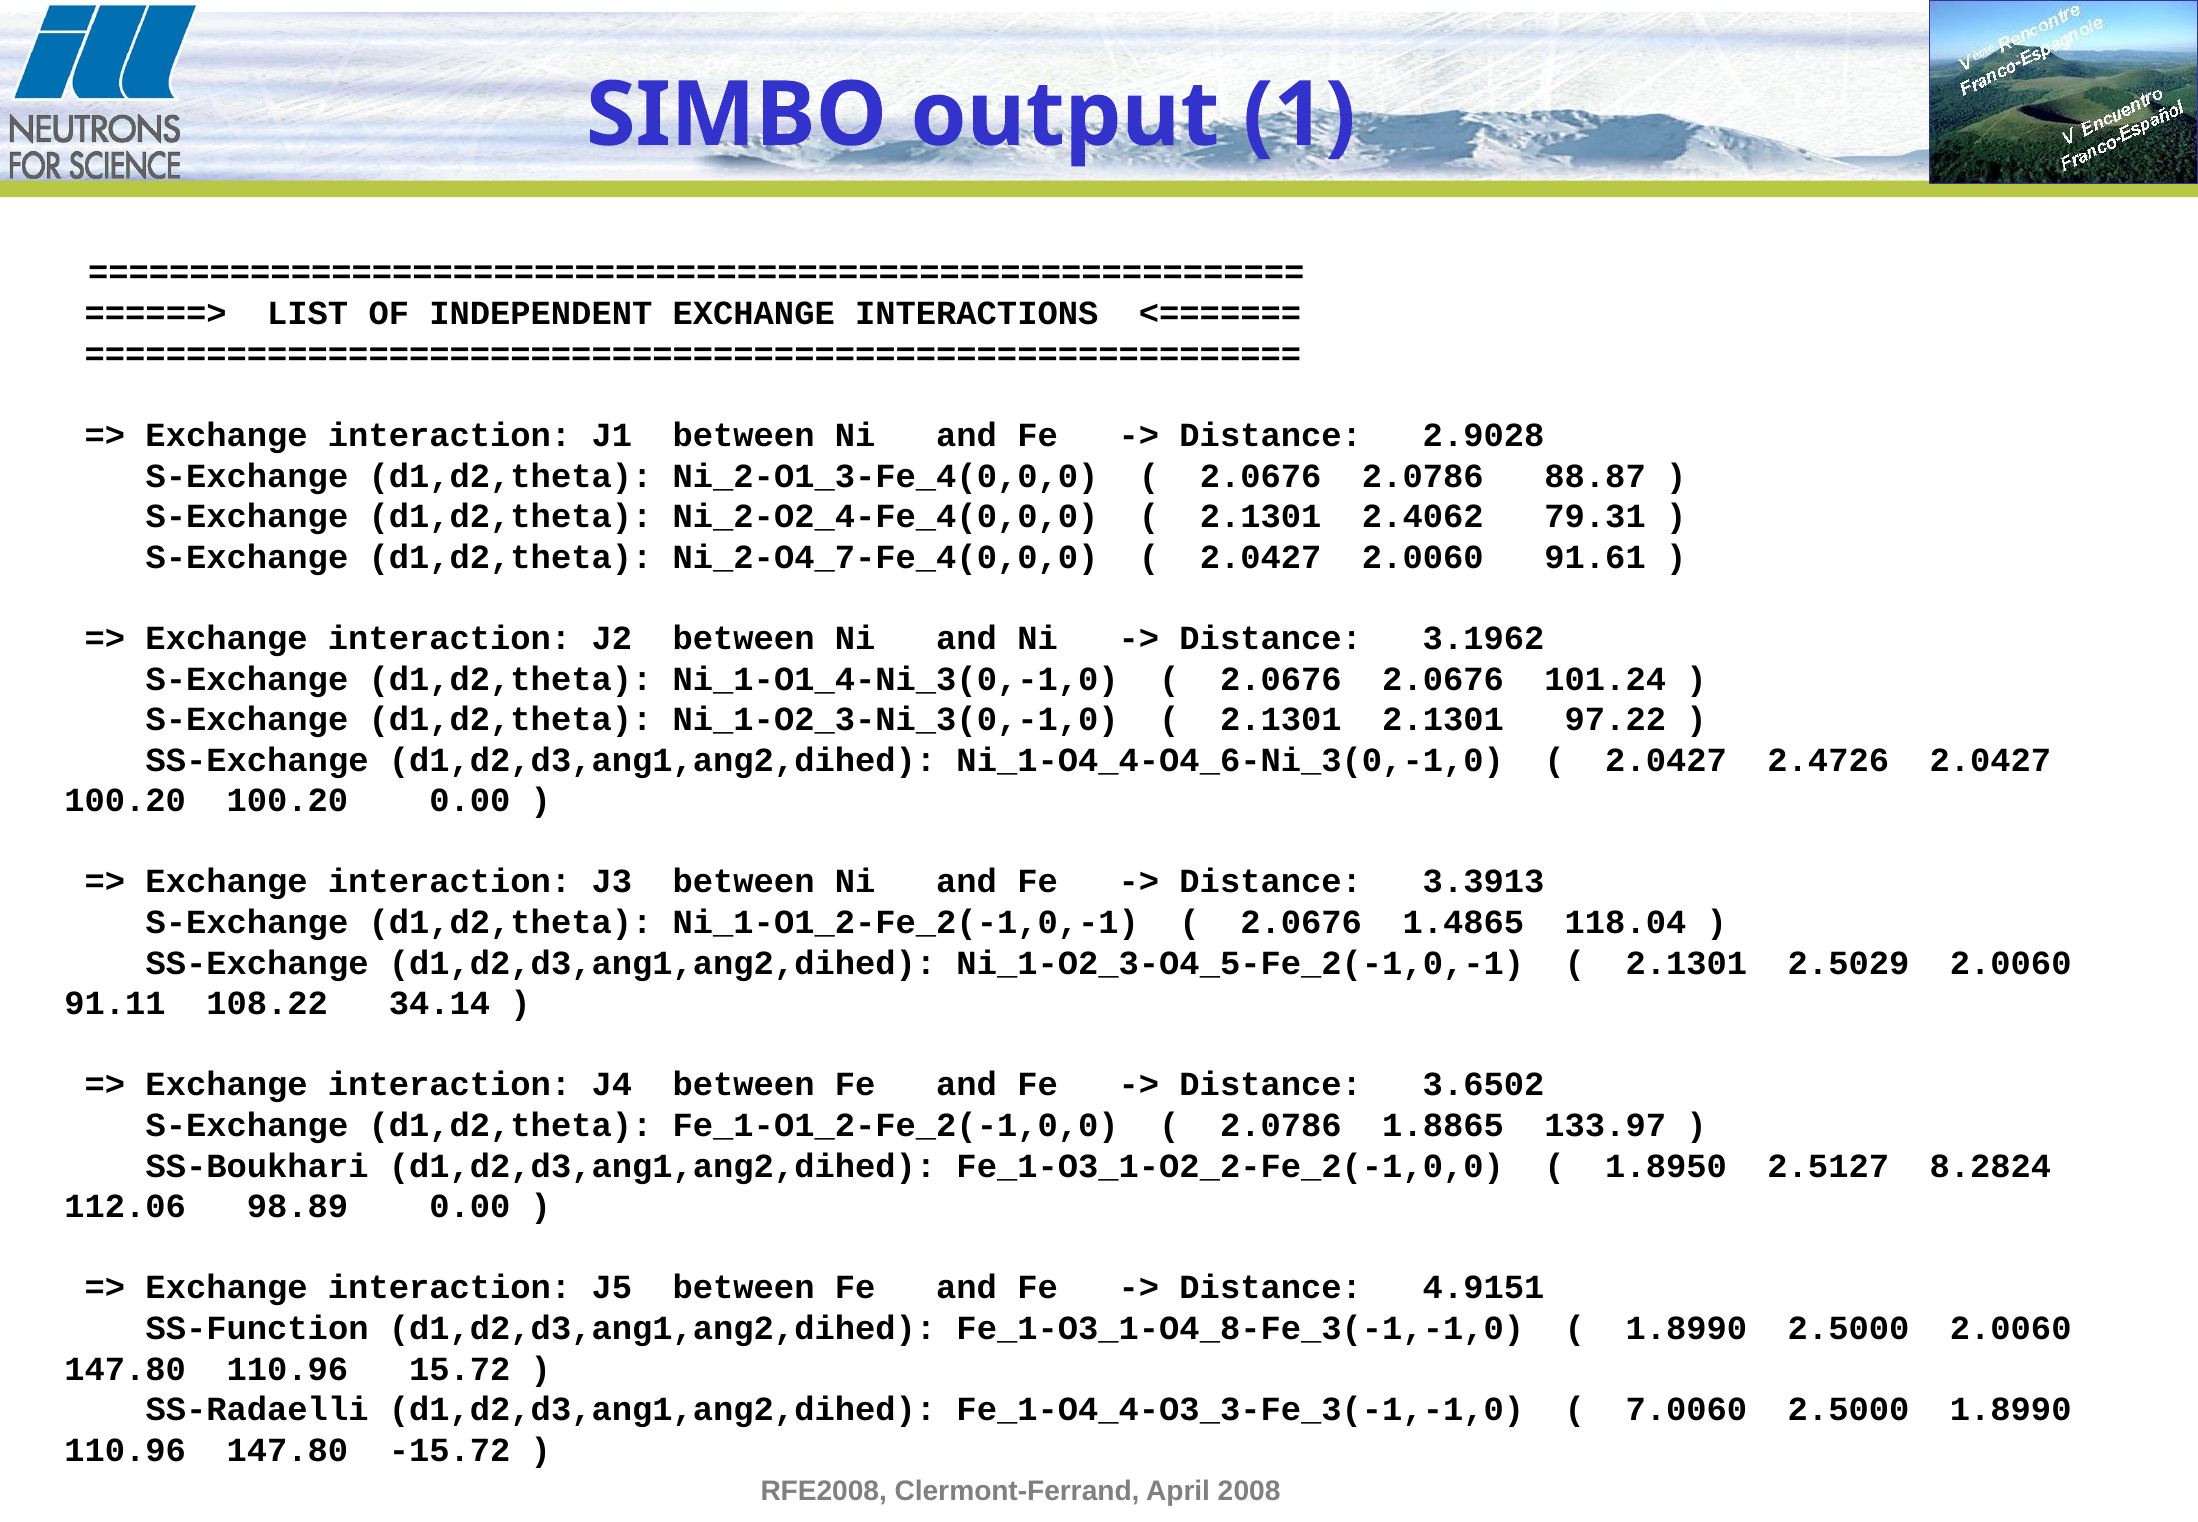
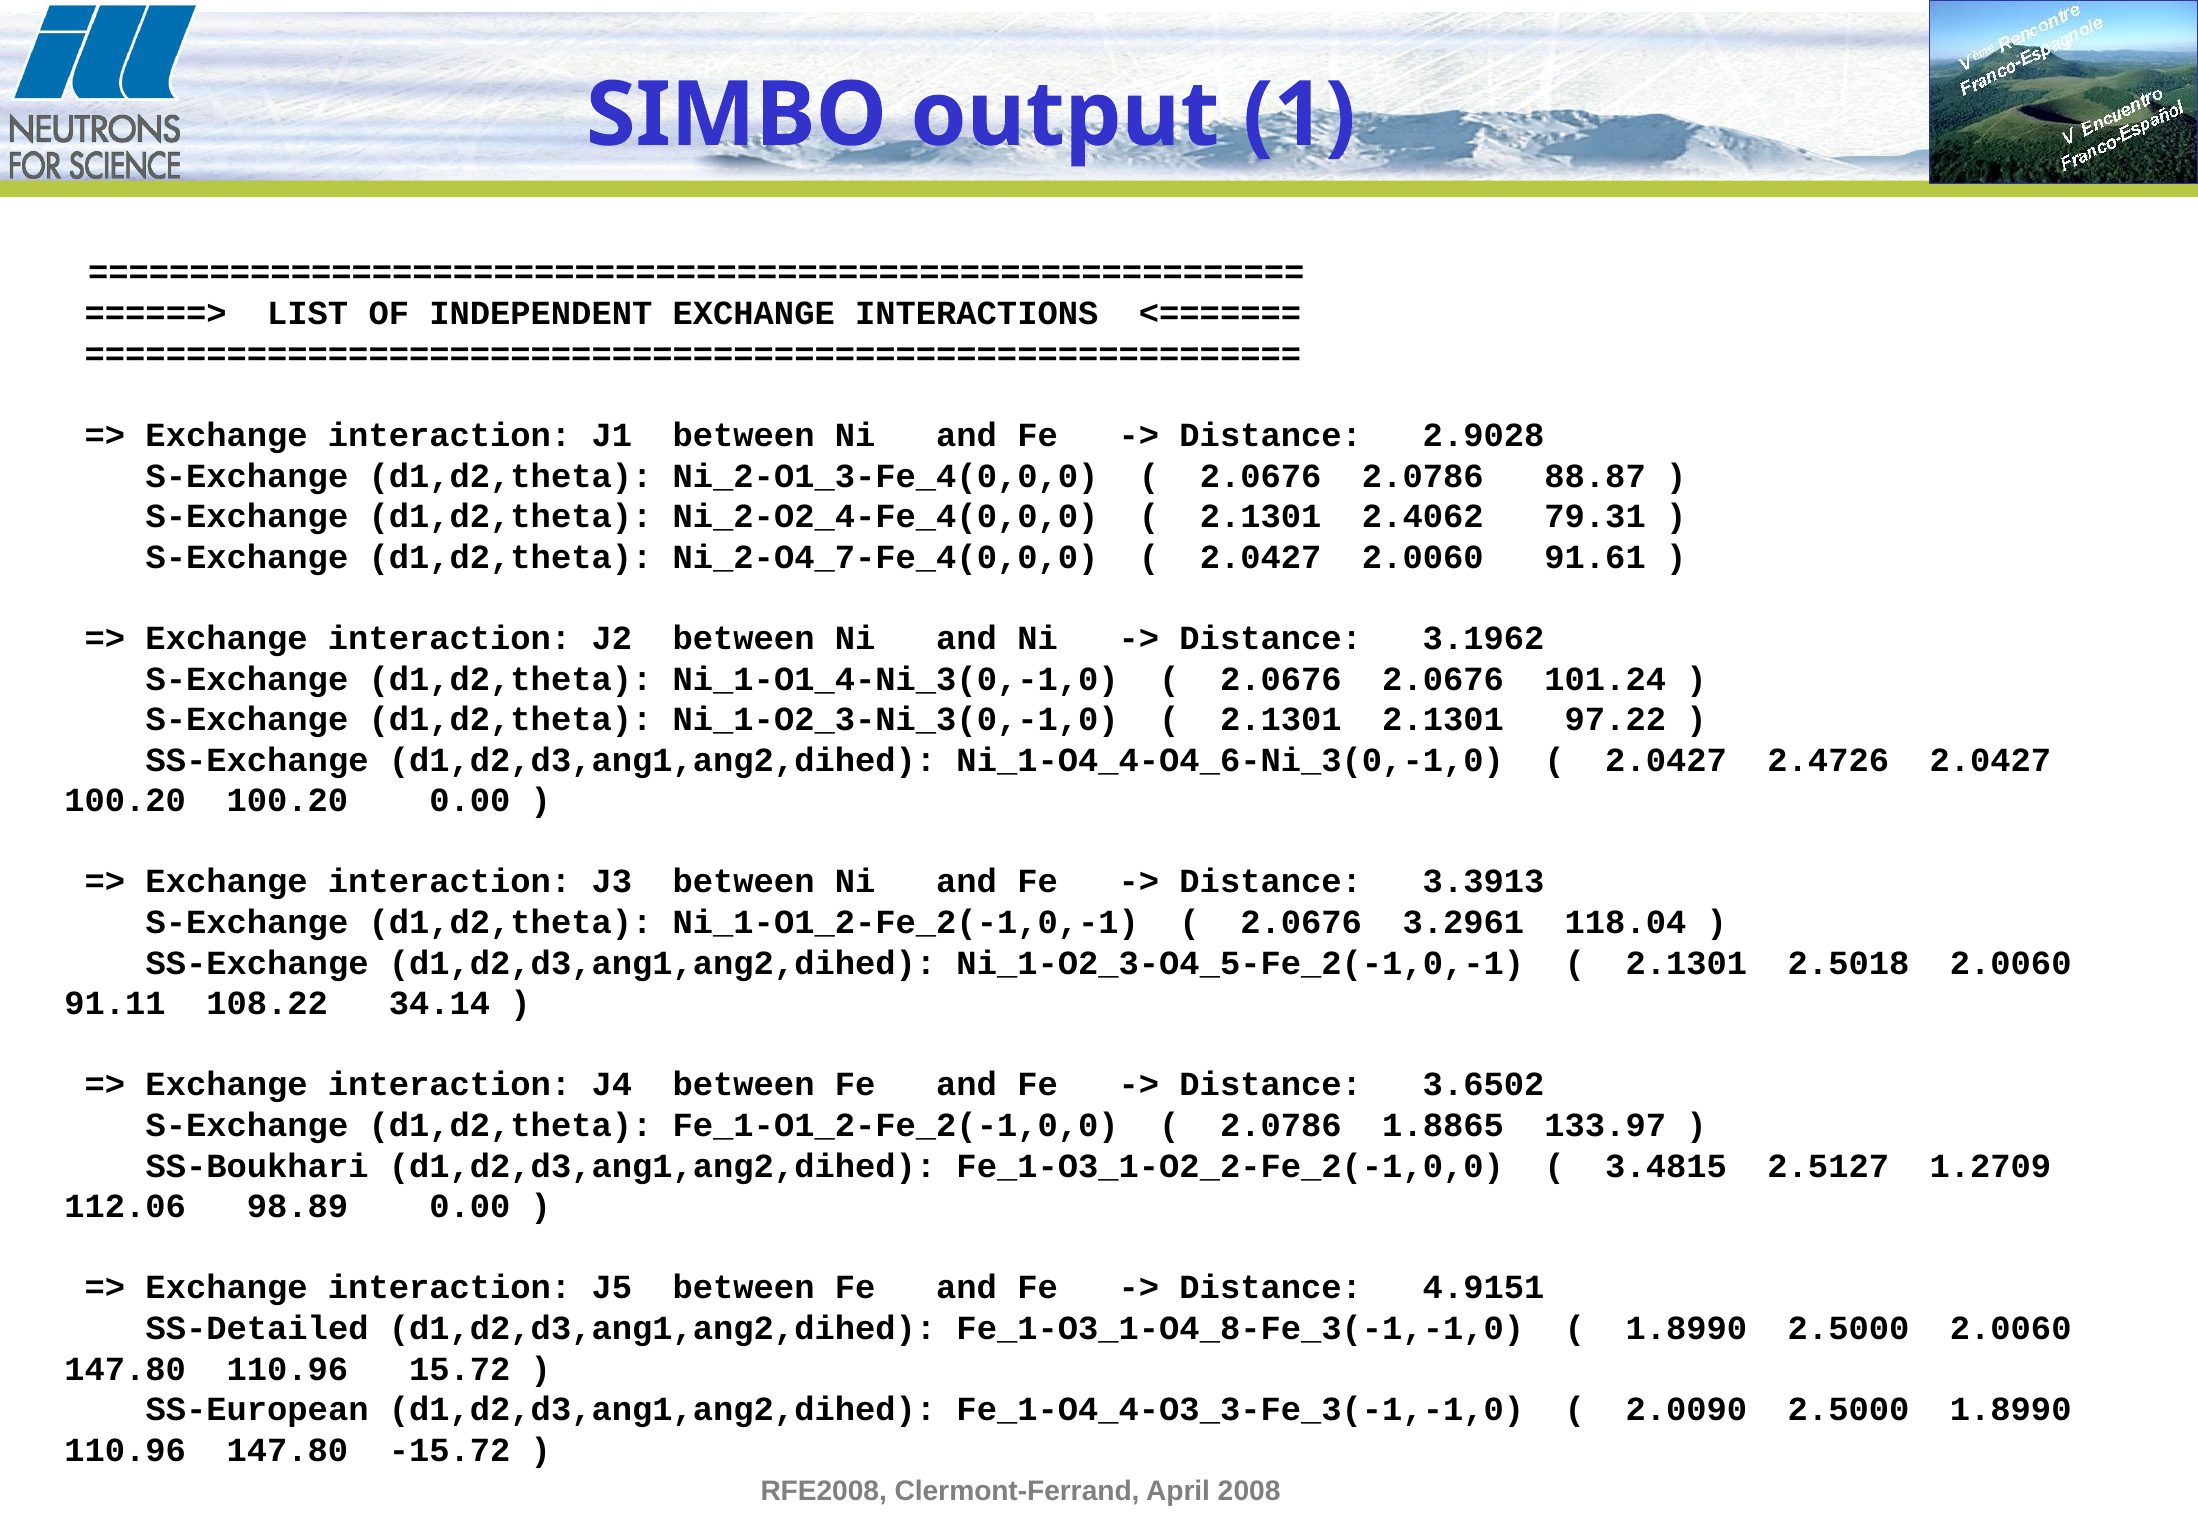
1.4865: 1.4865 -> 3.2961
2.5029: 2.5029 -> 2.5018
1.8950: 1.8950 -> 3.4815
8.2824: 8.2824 -> 1.2709
SS-Function: SS-Function -> SS-Detailed
SS-Radaelli: SS-Radaelli -> SS-European
7.0060: 7.0060 -> 2.0090
